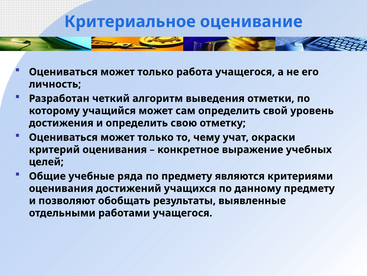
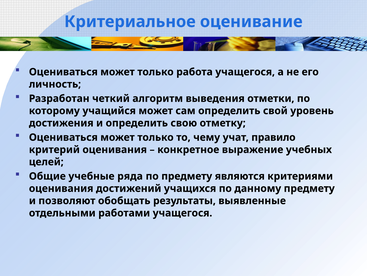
окраски: окраски -> правило
